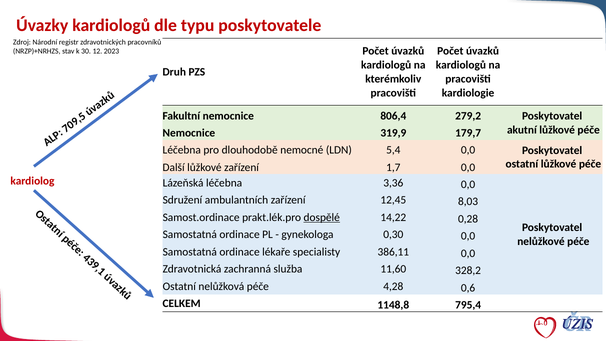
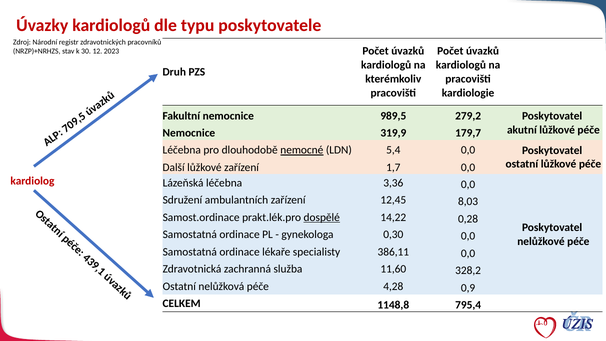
806,4: 806,4 -> 989,5
nemocné underline: none -> present
0,6: 0,6 -> 0,9
